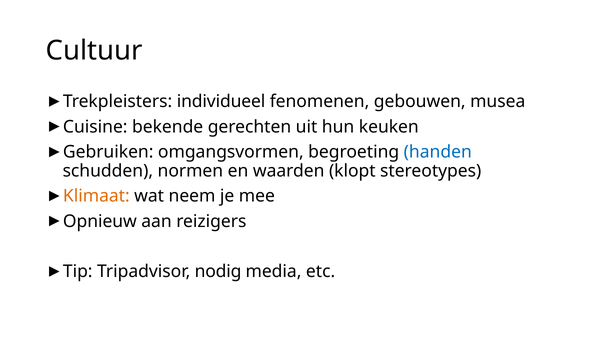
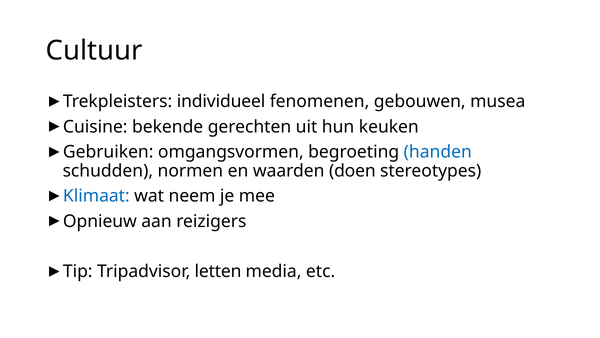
klopt: klopt -> doen
Klimaat colour: orange -> blue
nodig: nodig -> letten
